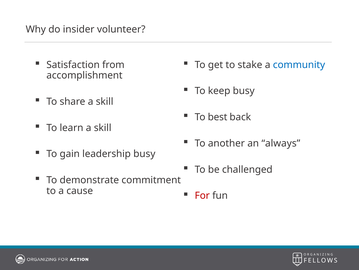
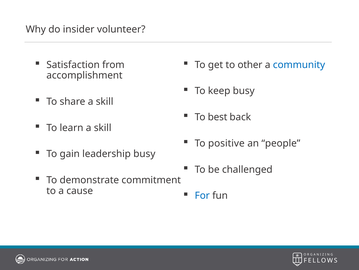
stake: stake -> other
another: another -> positive
always: always -> people
For colour: red -> blue
